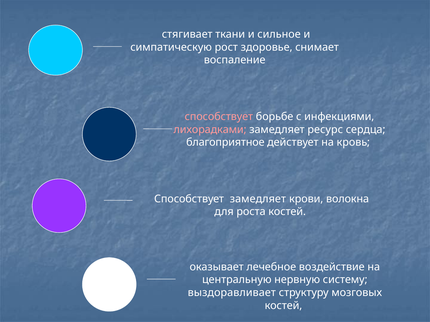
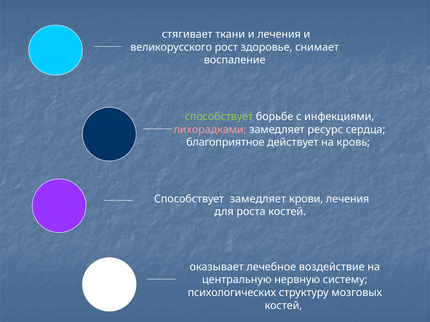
и сильное: сильное -> лечения
симпатическую: симпатическую -> великорусского
способствует at (219, 117) colour: pink -> light green
крови волокна: волокна -> лечения
выздоравливает: выздоравливает -> психологических
